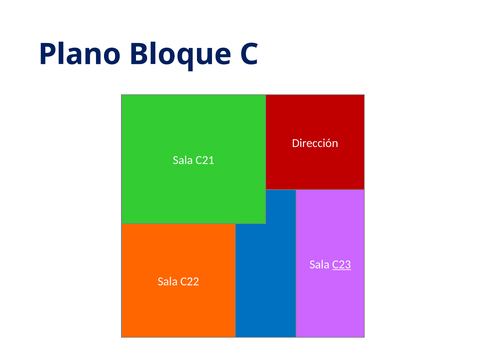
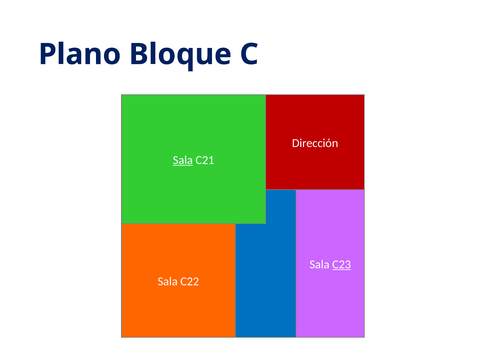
Sala at (183, 160) underline: none -> present
